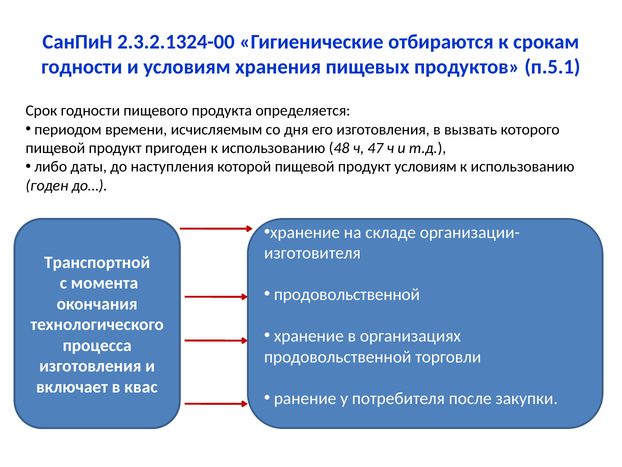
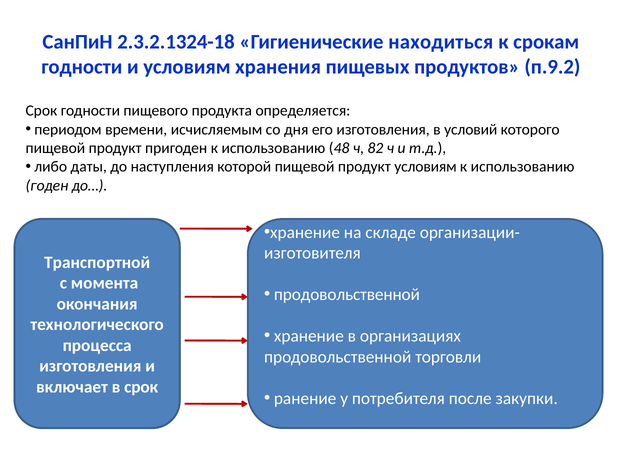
2.3.2.1324-00: 2.3.2.1324-00 -> 2.3.2.1324-18
отбираются: отбираются -> находиться
п.5.1: п.5.1 -> п.9.2
вызвать: вызвать -> условий
47: 47 -> 82
в квас: квас -> срок
